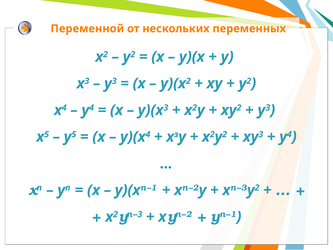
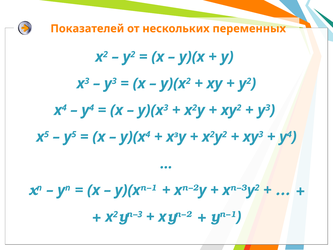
Переменной: Переменной -> Показателей
